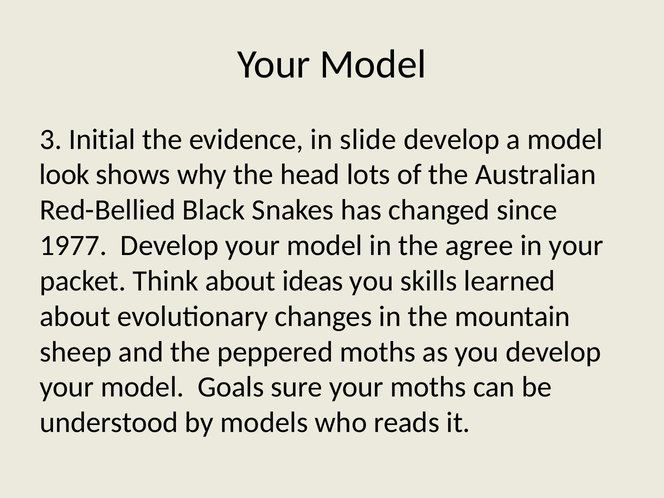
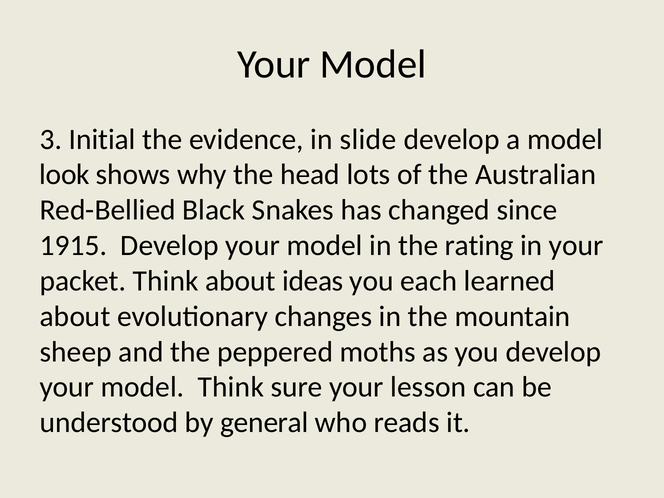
1977: 1977 -> 1915
agree: agree -> rating
skills: skills -> each
model Goals: Goals -> Think
your moths: moths -> lesson
models: models -> general
